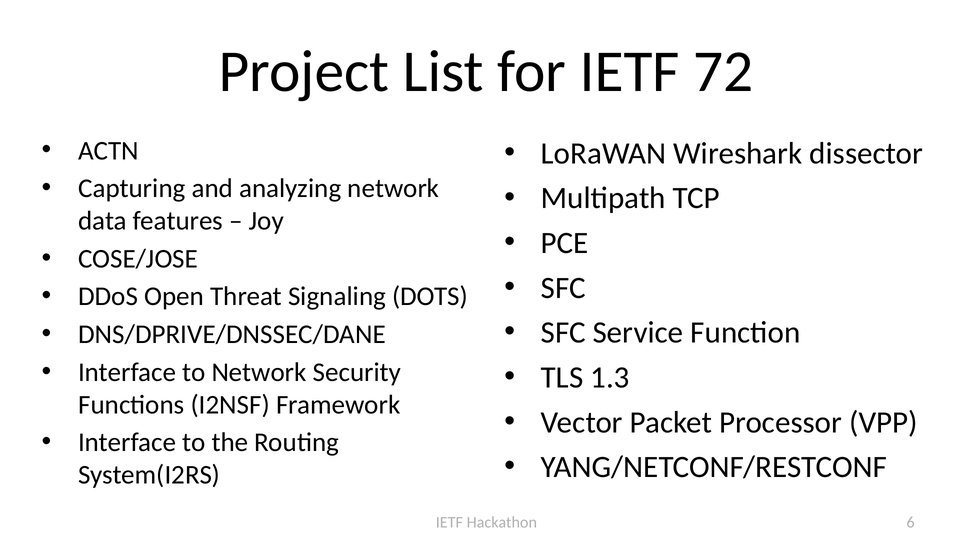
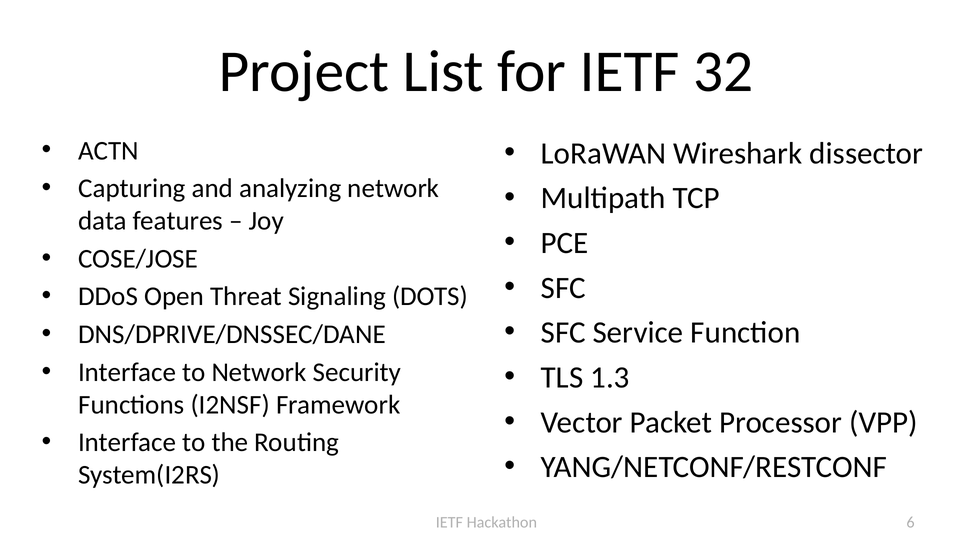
72: 72 -> 32
